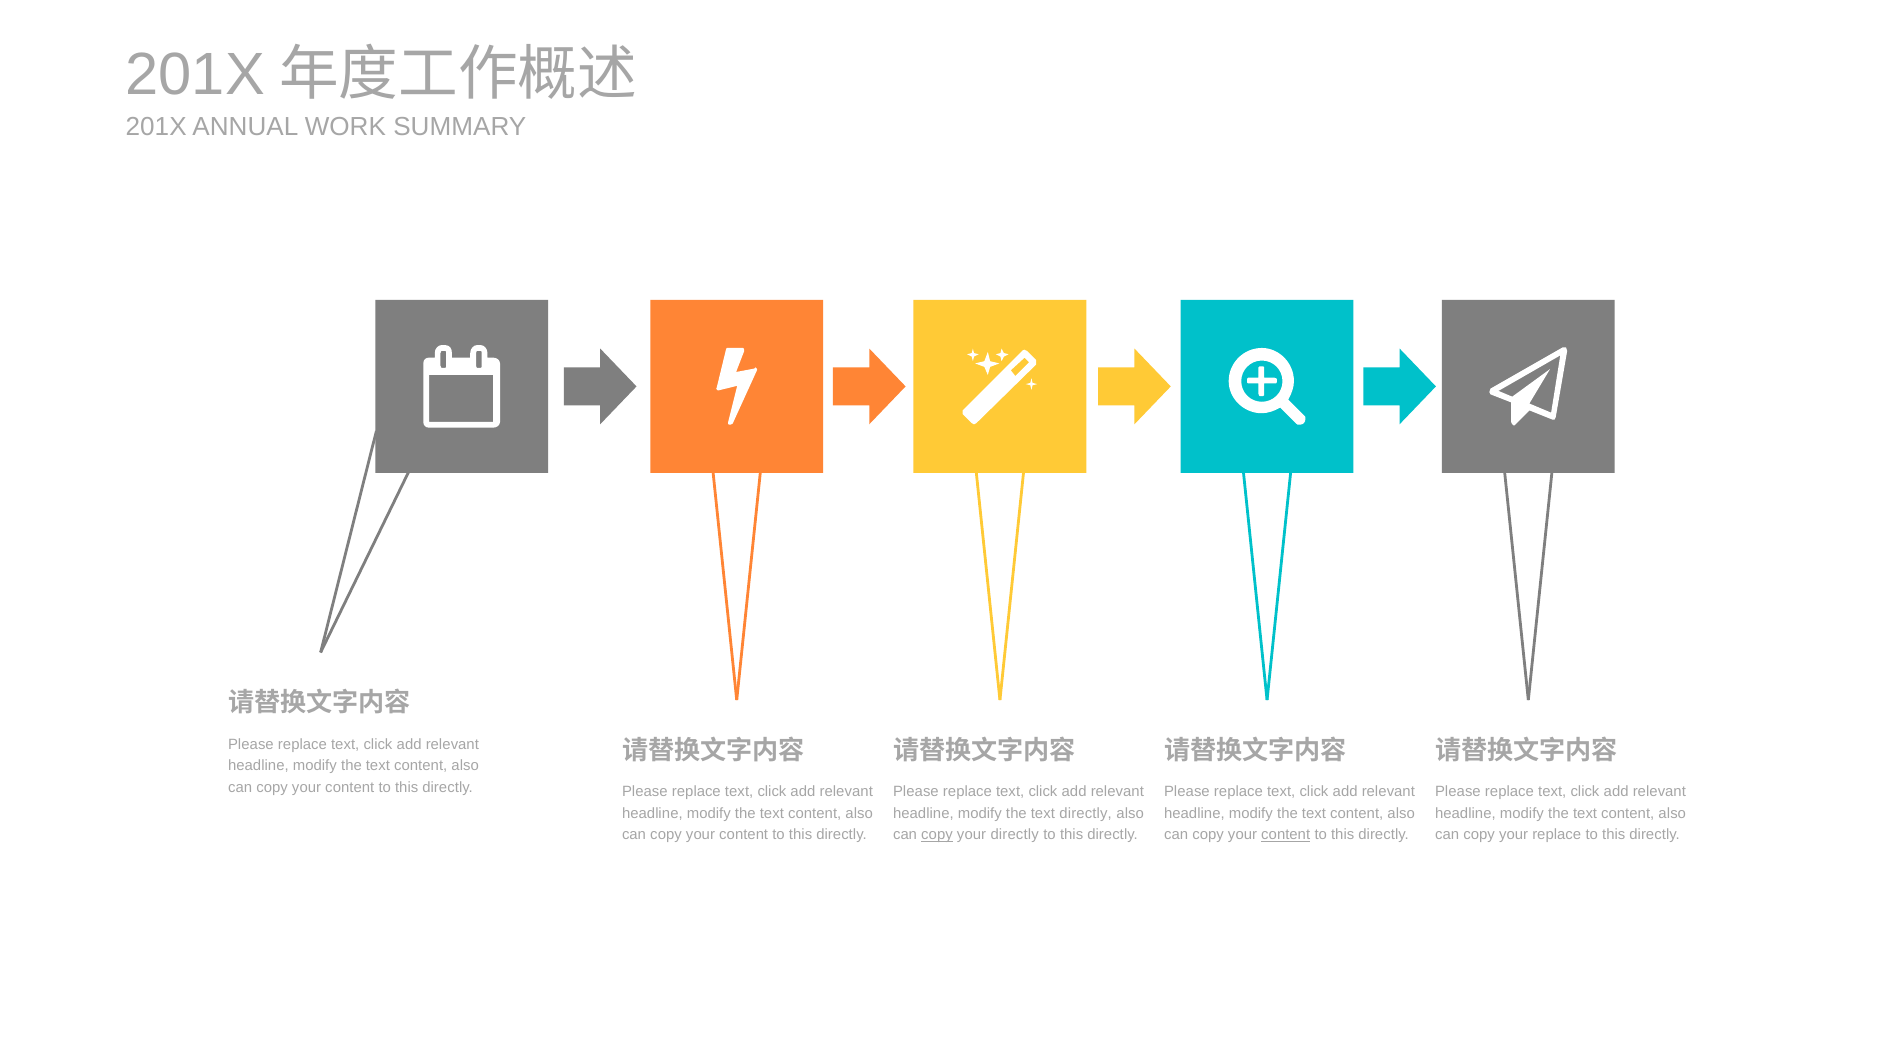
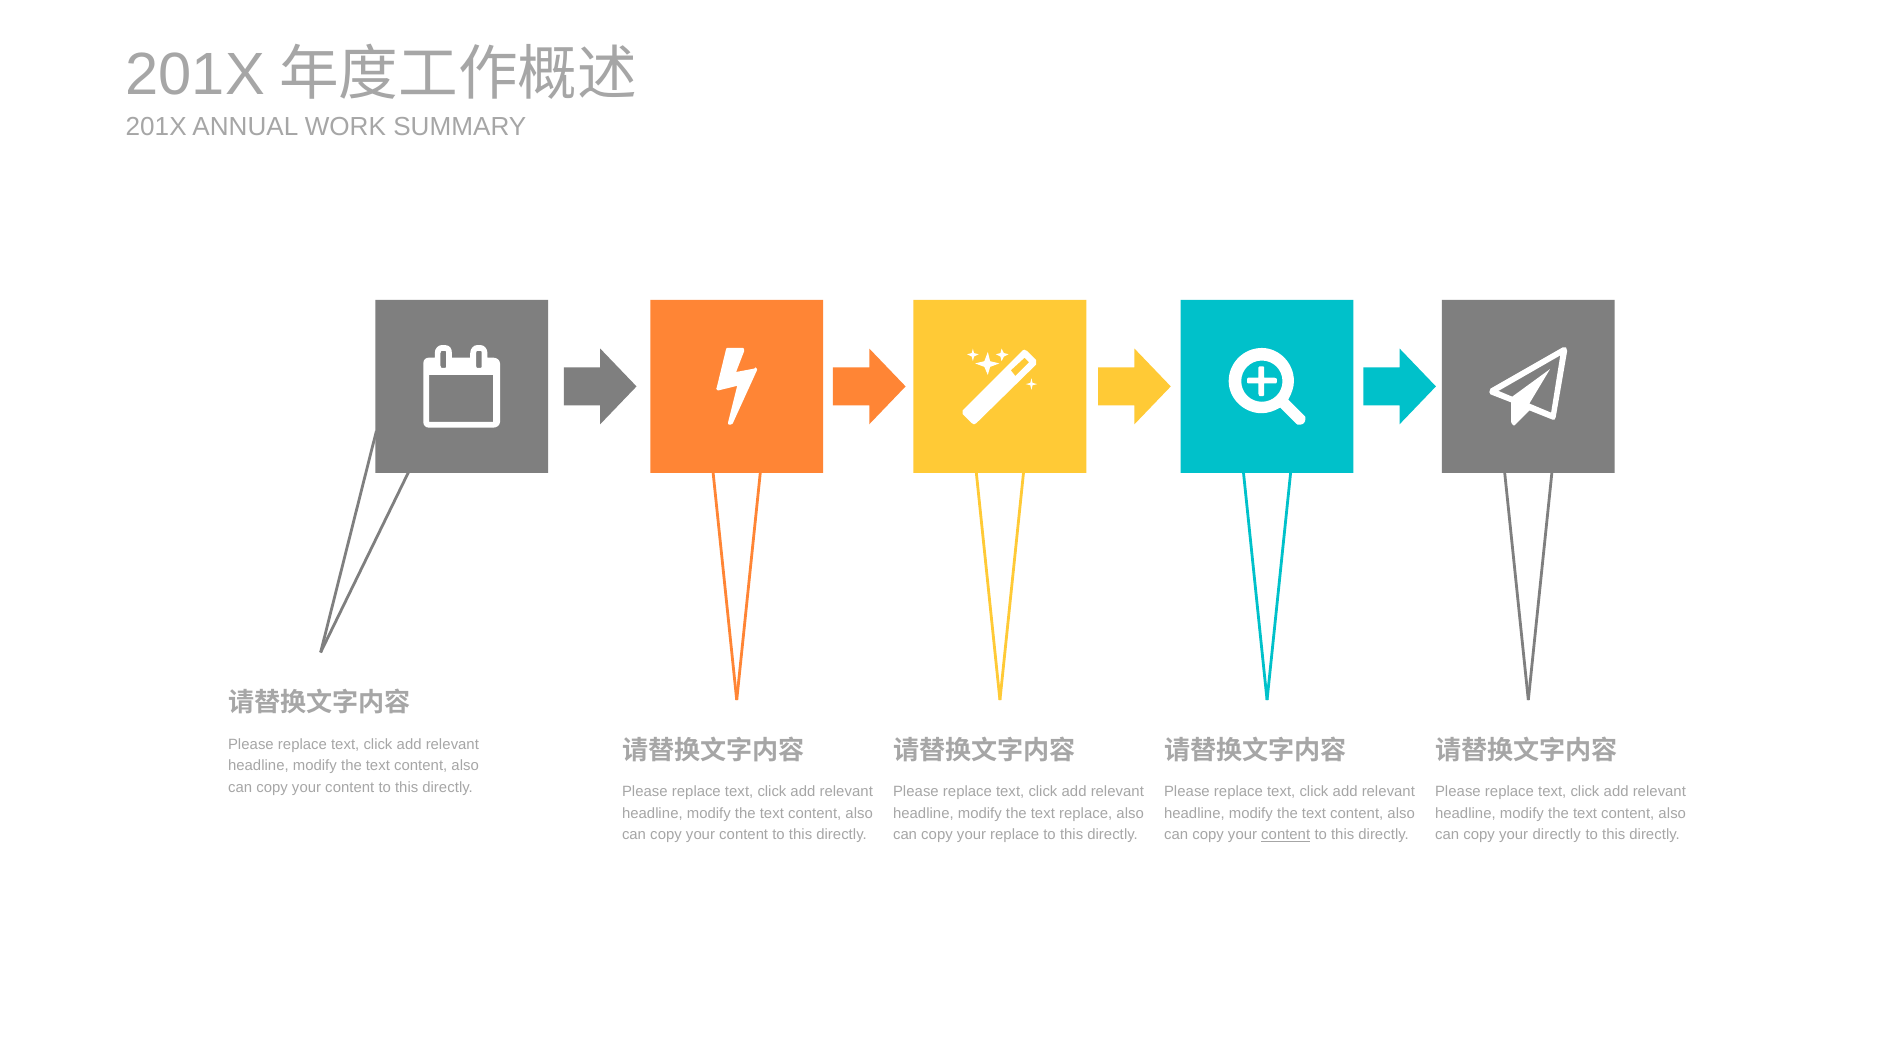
text directly: directly -> replace
copy at (937, 835) underline: present -> none
your directly: directly -> replace
your replace: replace -> directly
